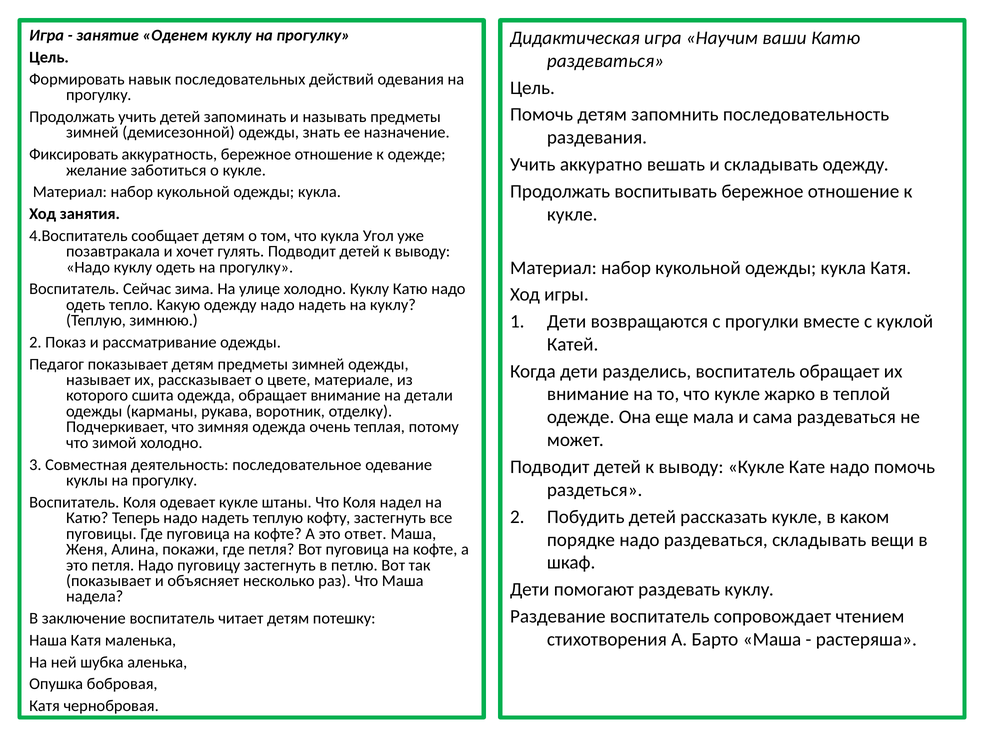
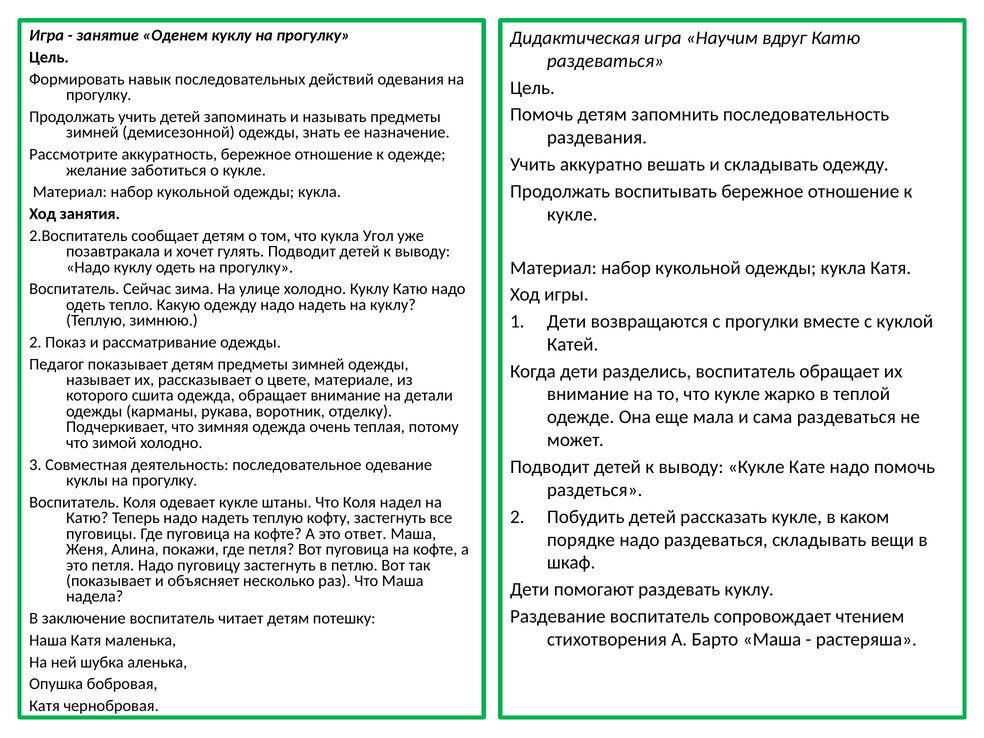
ваши: ваши -> вдруг
Фиксировать: Фиксировать -> Рассмотрите
4.Воспитатель: 4.Воспитатель -> 2.Воспитатель
